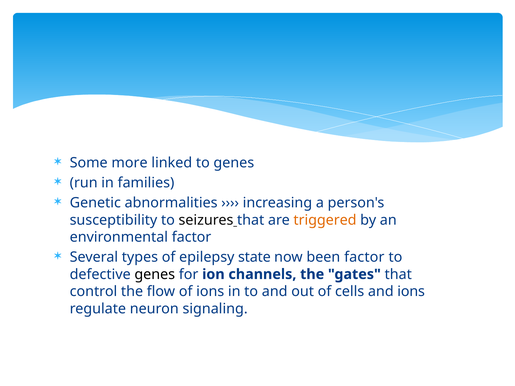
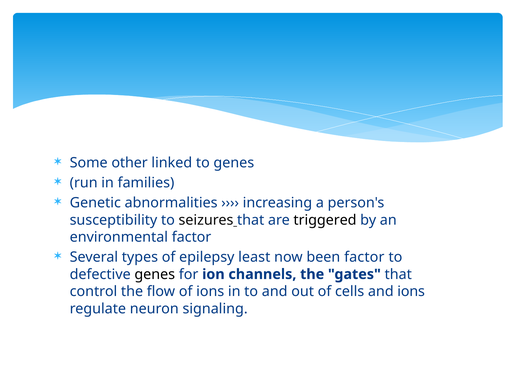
more: more -> other
triggered colour: orange -> black
state: state -> least
